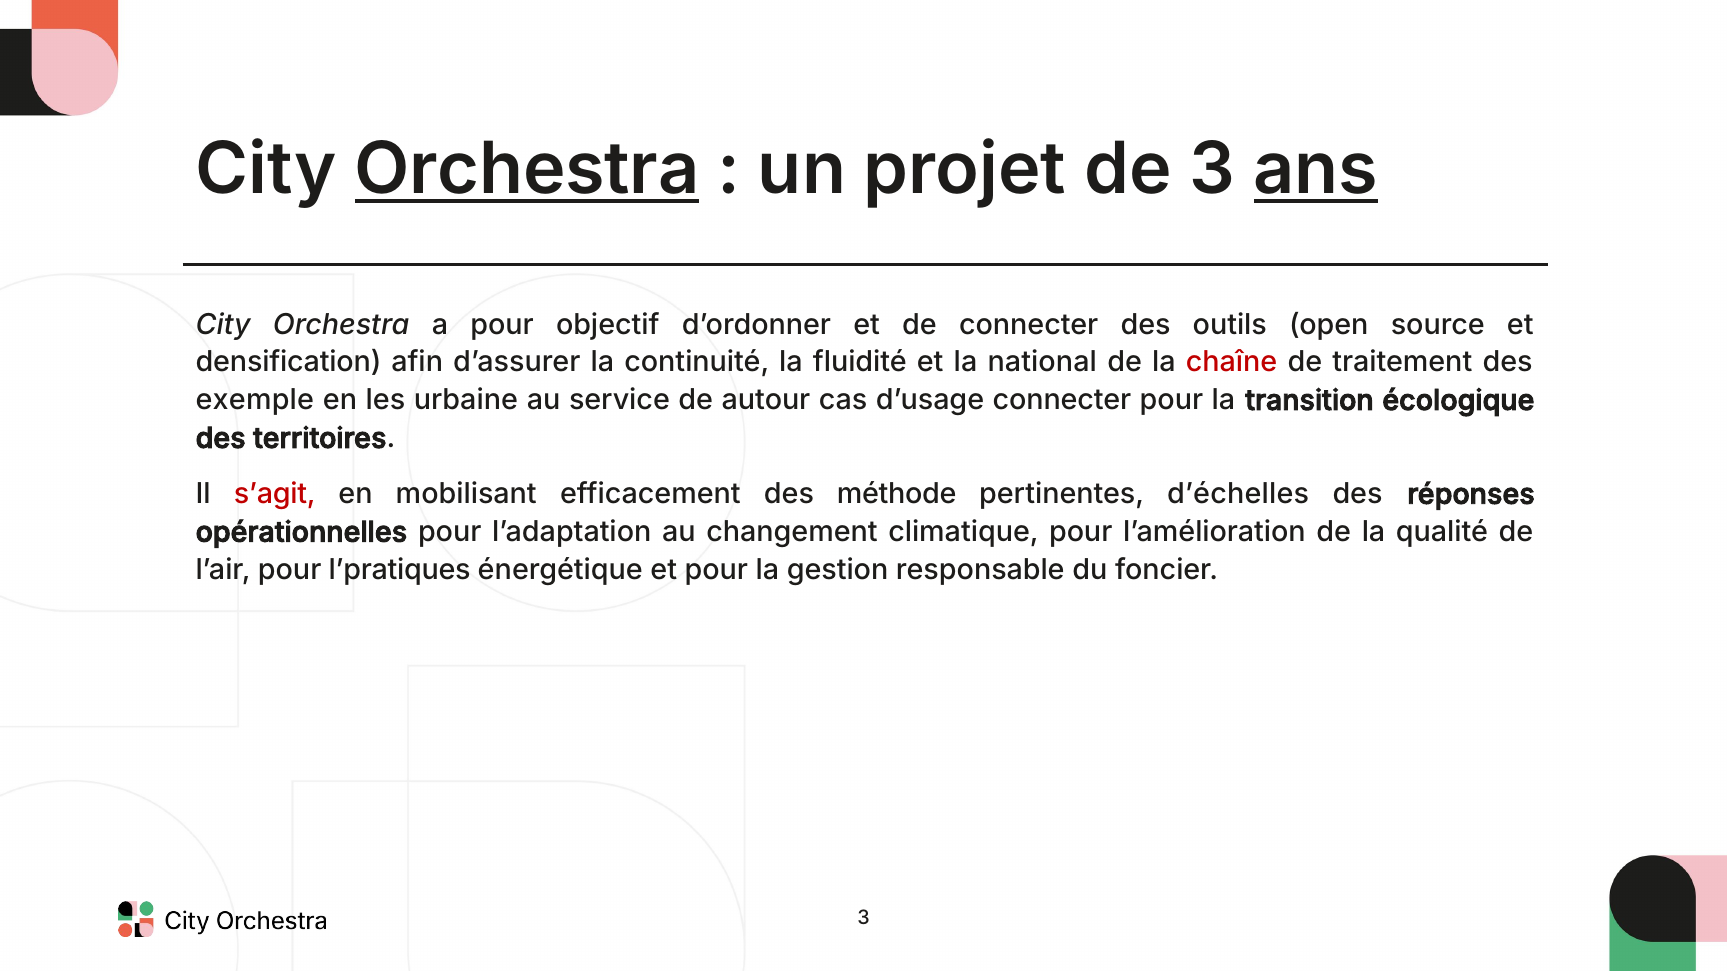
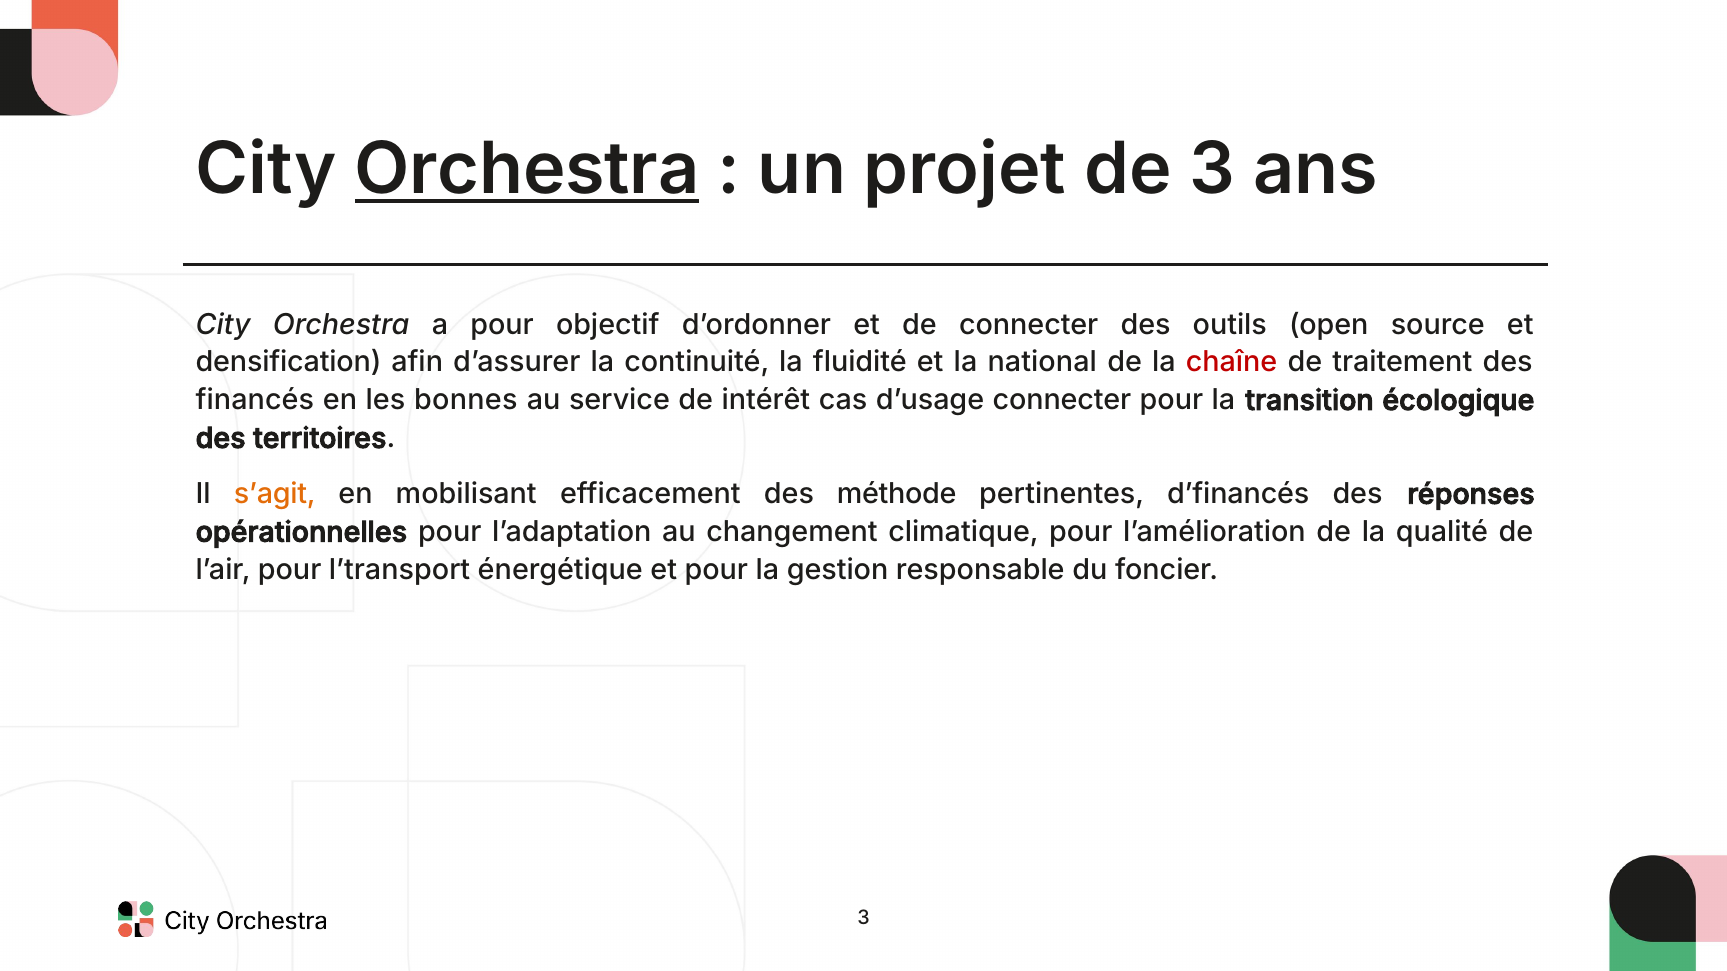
ans underline: present -> none
exemple: exemple -> financés
urbaine: urbaine -> bonnes
autour: autour -> intérêt
s’agit colour: red -> orange
d’échelles: d’échelles -> d’financés
l’pratiques: l’pratiques -> l’transport
